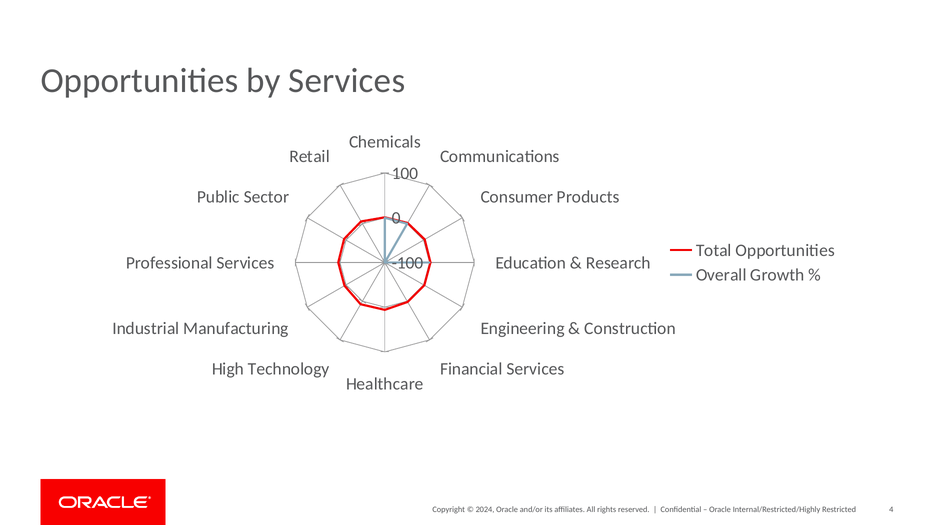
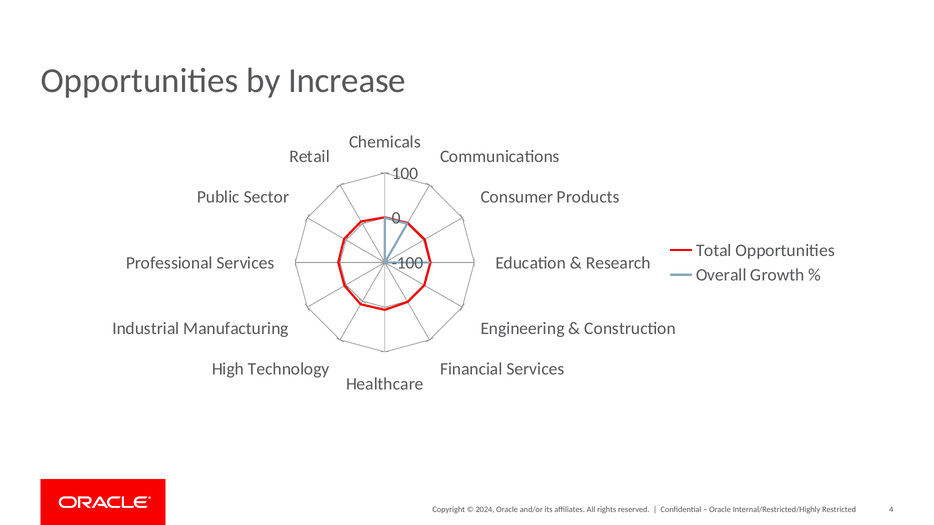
by Services: Services -> Increase
